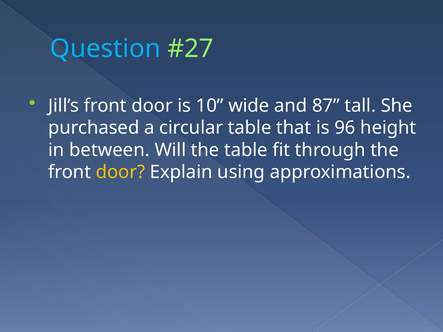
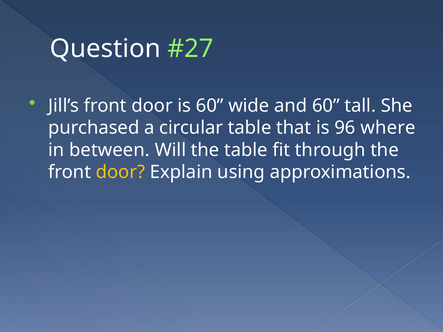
Question colour: light blue -> white
is 10: 10 -> 60
and 87: 87 -> 60
height: height -> where
